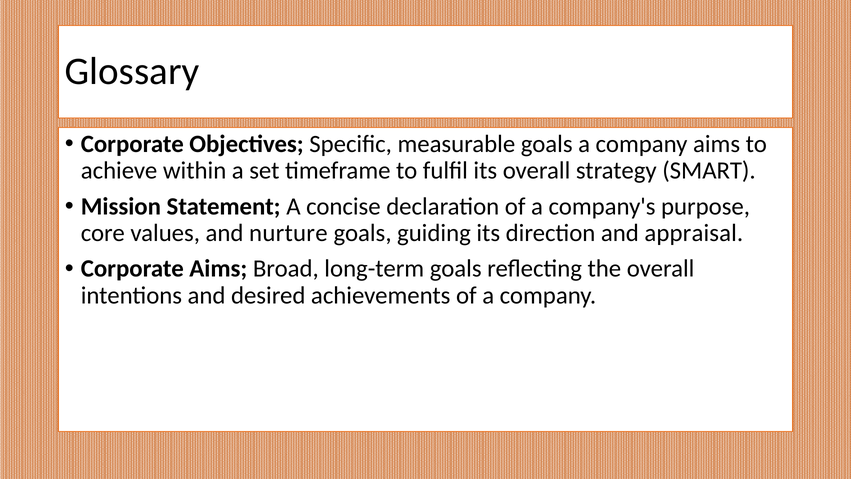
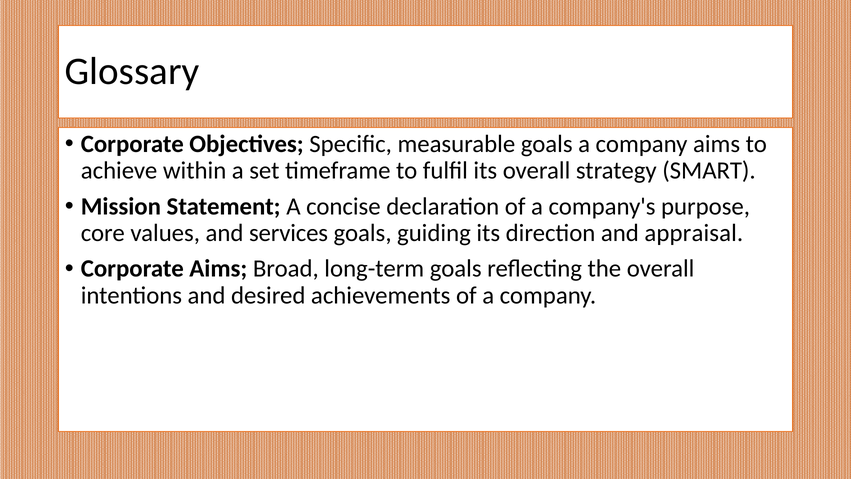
nurture: nurture -> services
